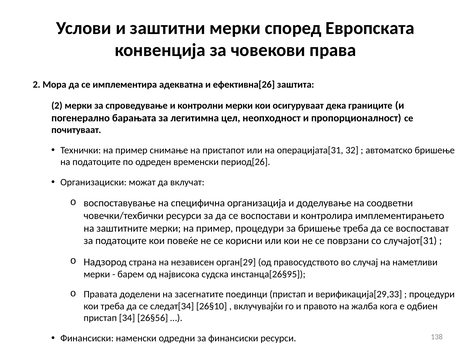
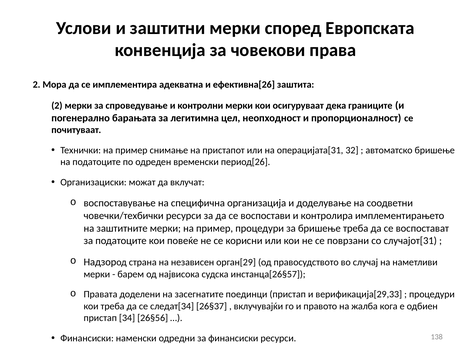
инстанца[26§95: инстанца[26§95 -> инстанца[26§57
26§10: 26§10 -> 26§37
